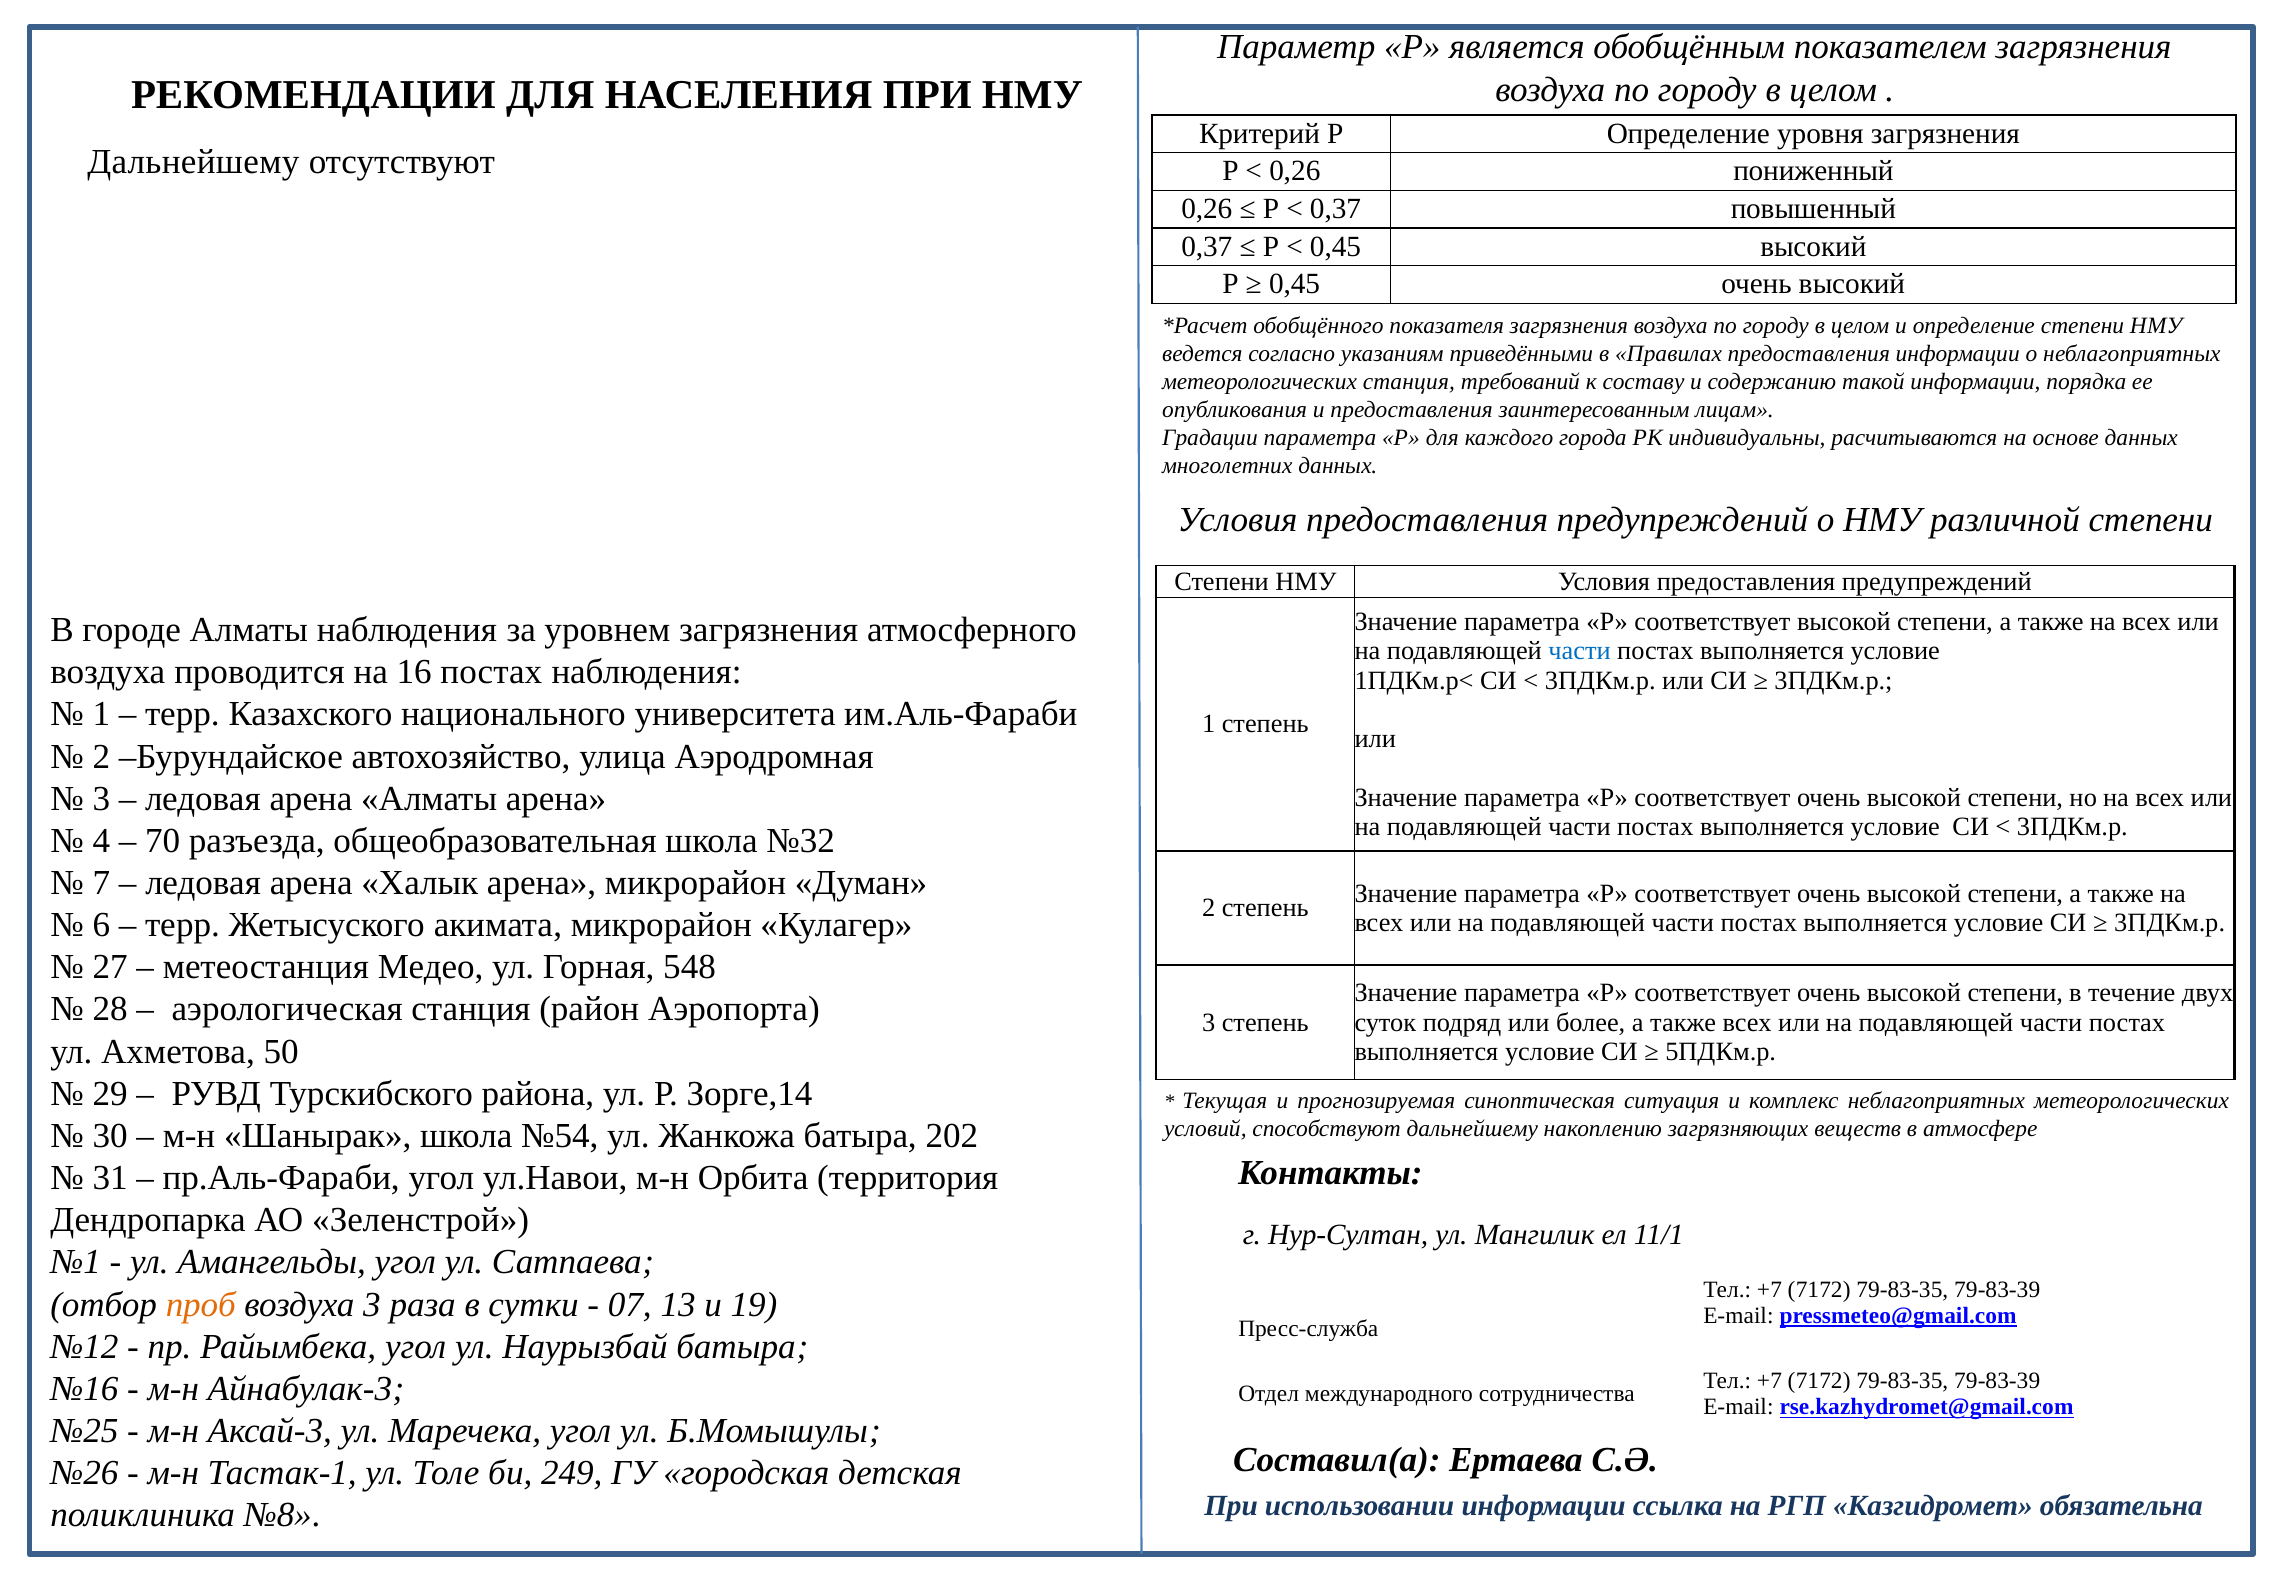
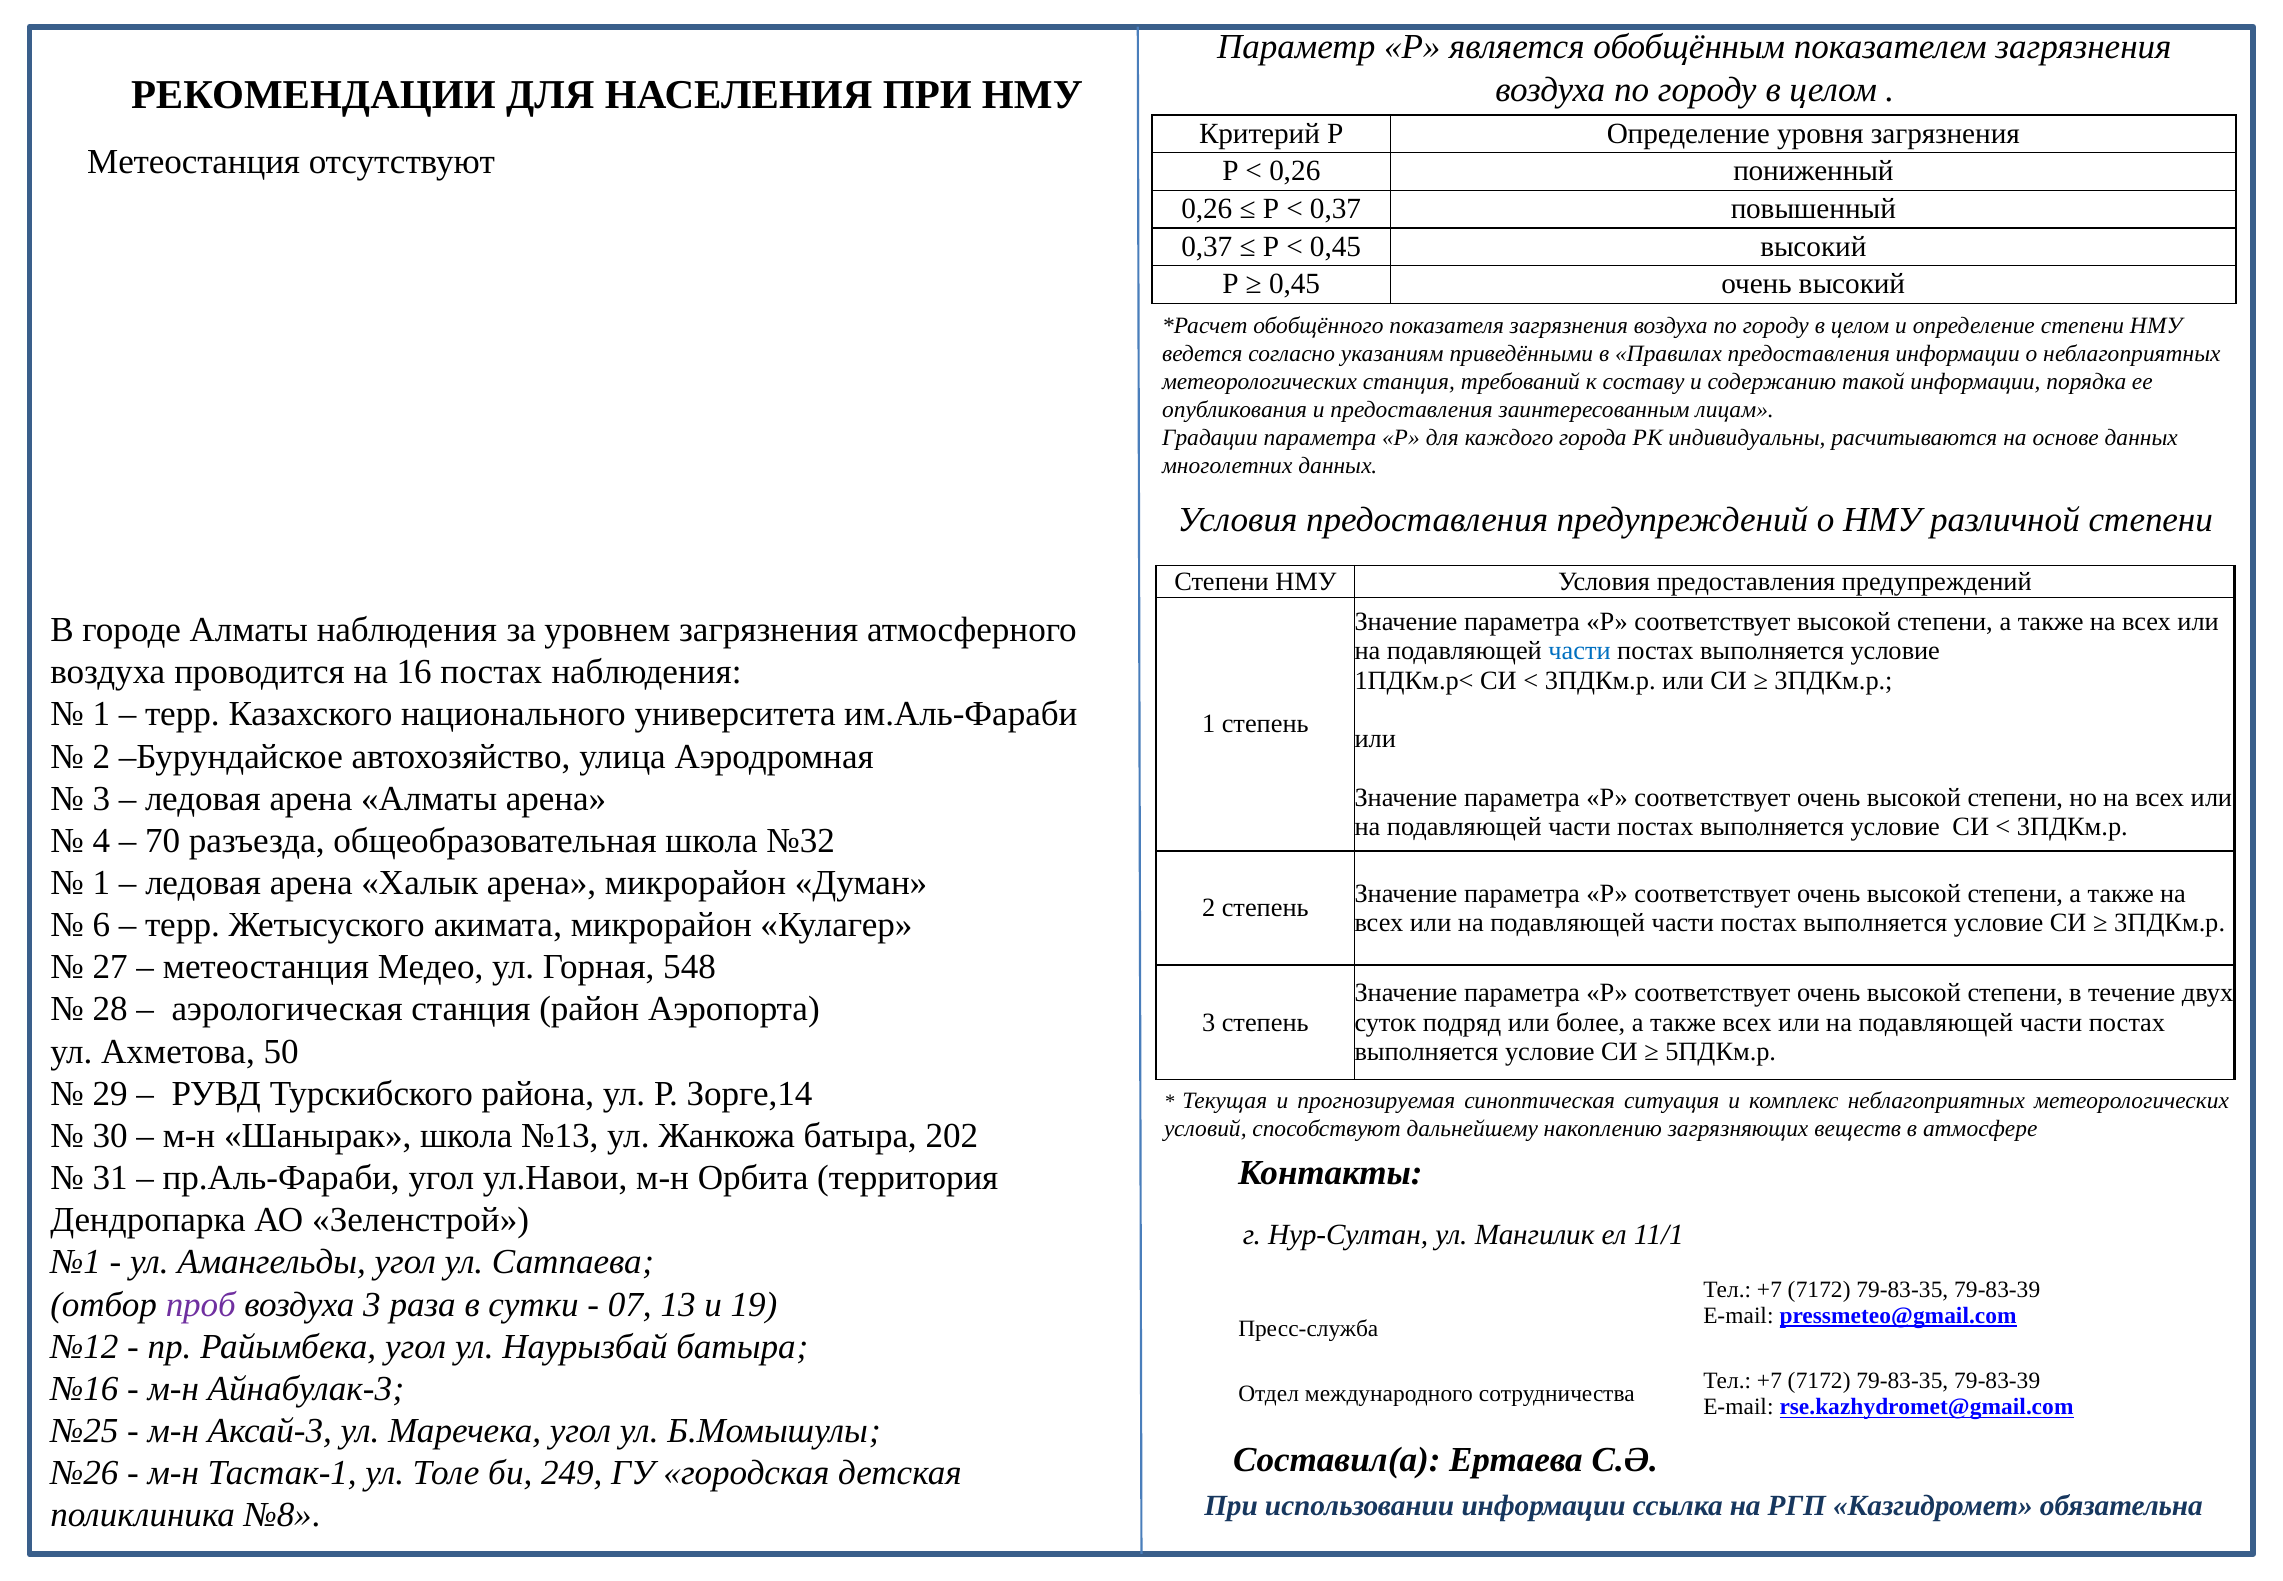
Дальнейшему at (193, 162): Дальнейшему -> Метеостанция
7 at (101, 883): 7 -> 1
№54: №54 -> №13
проб colour: orange -> purple
